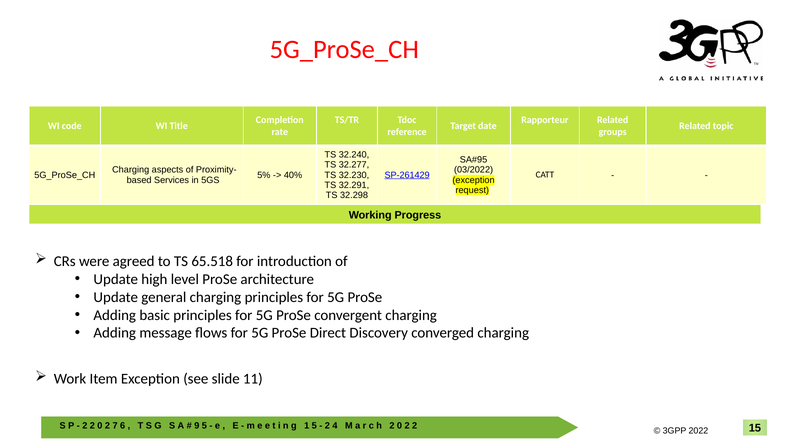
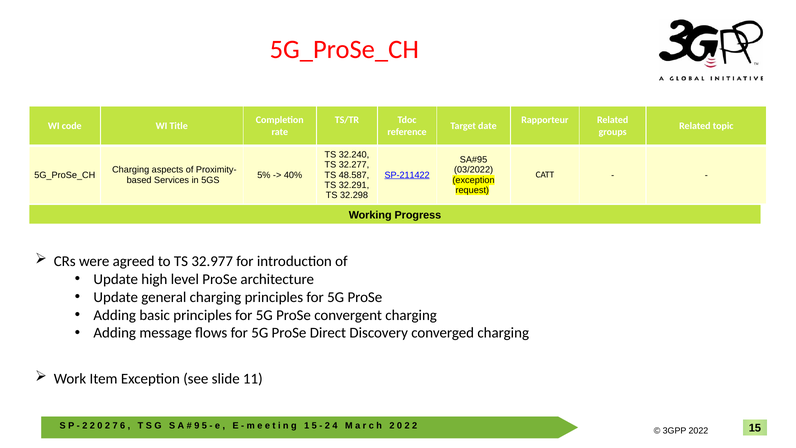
32.230: 32.230 -> 48.587
SP-261429: SP-261429 -> SP-211422
65.518: 65.518 -> 32.977
